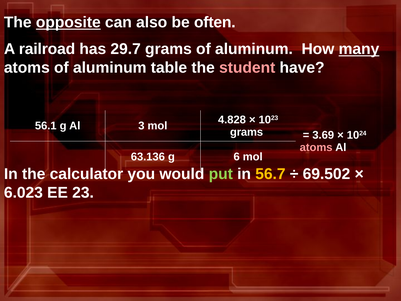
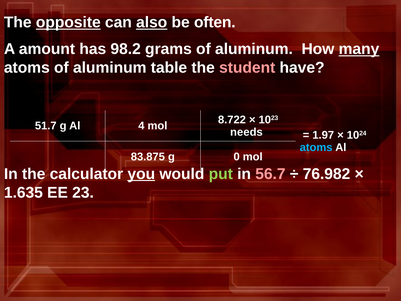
also underline: none -> present
railroad: railroad -> amount
29.7: 29.7 -> 98.2
4.828: 4.828 -> 8.722
56.1: 56.1 -> 51.7
3: 3 -> 4
grams at (247, 132): grams -> needs
3.69: 3.69 -> 1.97
atoms at (316, 147) colour: pink -> light blue
63.136: 63.136 -> 83.875
6: 6 -> 0
you underline: none -> present
56.7 colour: yellow -> pink
69.502: 69.502 -> 76.982
6.023: 6.023 -> 1.635
